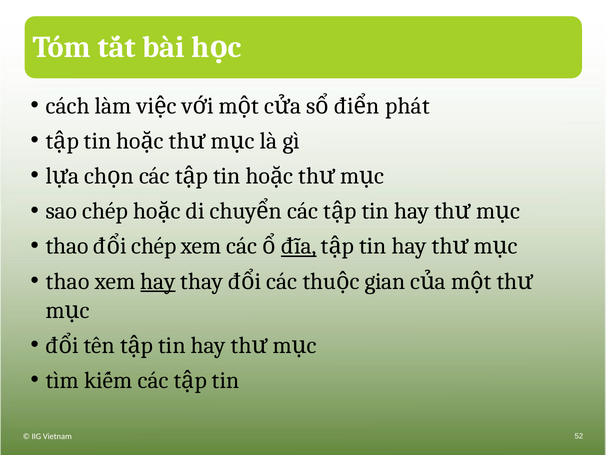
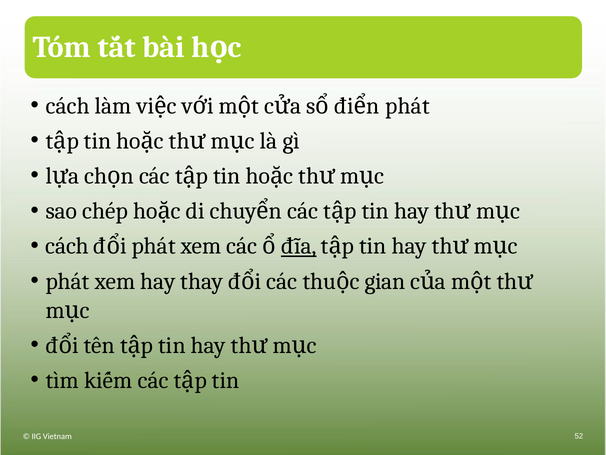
thao at (67, 246): thao -> cách
chép at (154, 246): chép -> phát
thao at (68, 281): thao -> phát
hay at (158, 281) underline: present -> none
